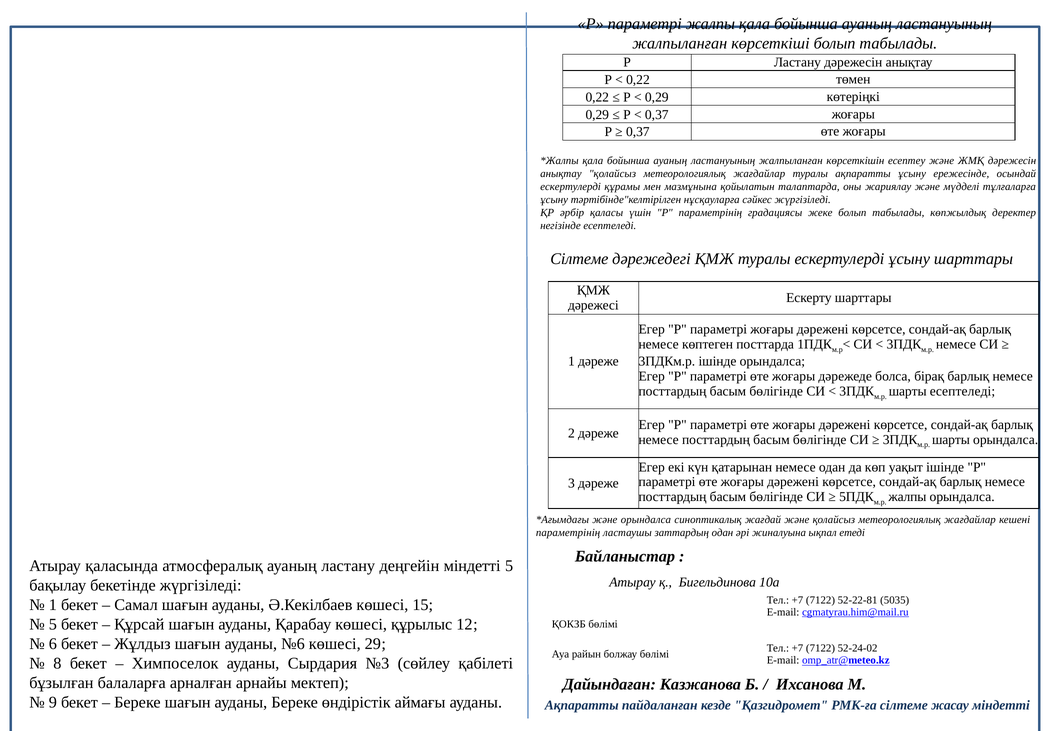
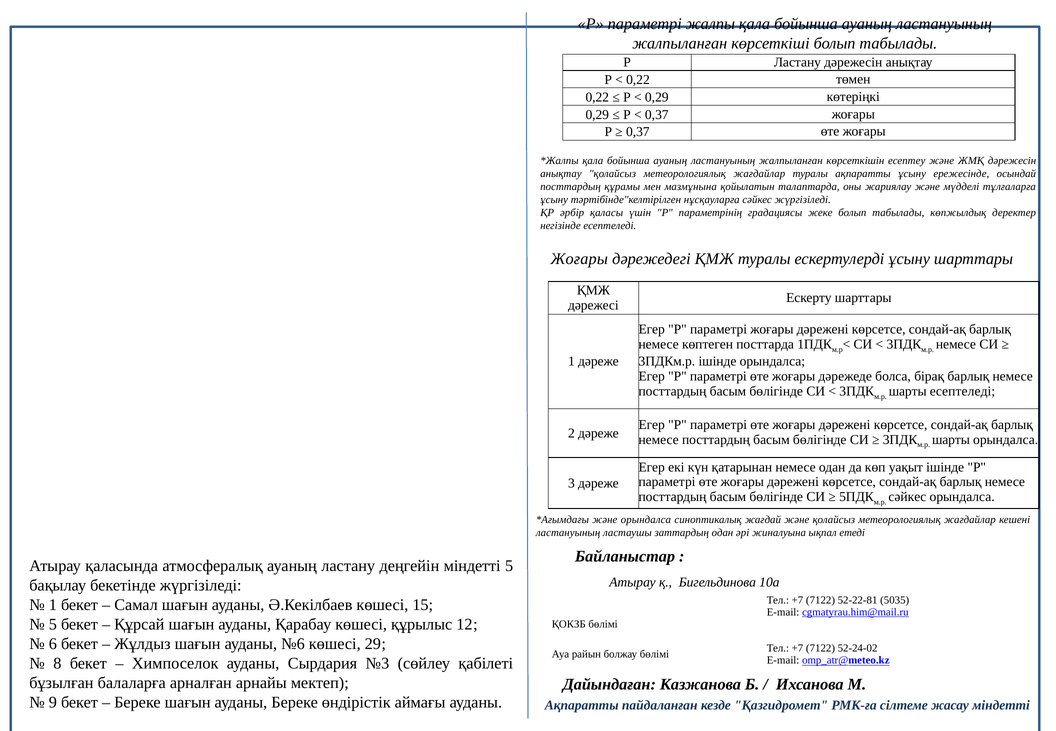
ескертулерді at (571, 187): ескертулерді -> посттардың
Сілтеме at (579, 259): Сілтеме -> Жоғары
жалпы at (907, 497): жалпы -> сәйкес
параметрінің at (568, 533): параметрінің -> ластануының
